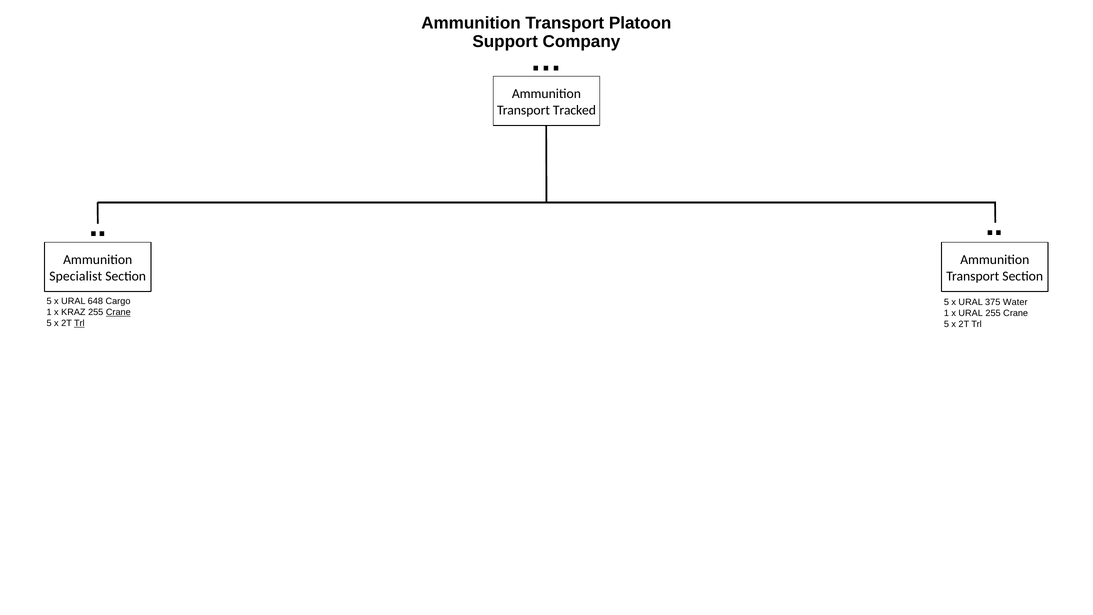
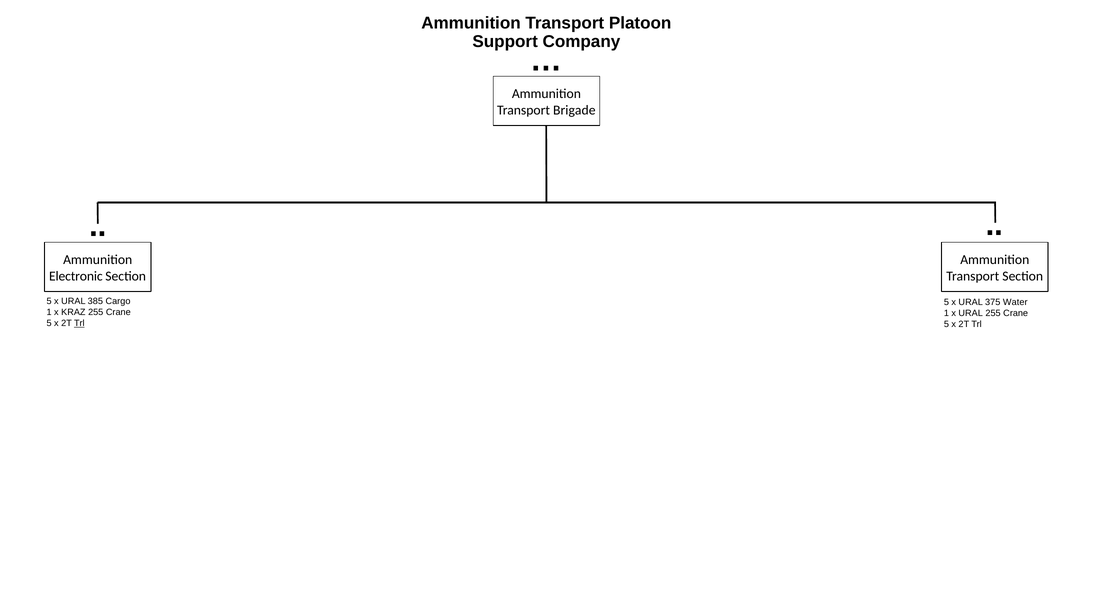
Tracked: Tracked -> Brigade
Specialist: Specialist -> Electronic
648: 648 -> 385
Crane at (118, 312) underline: present -> none
